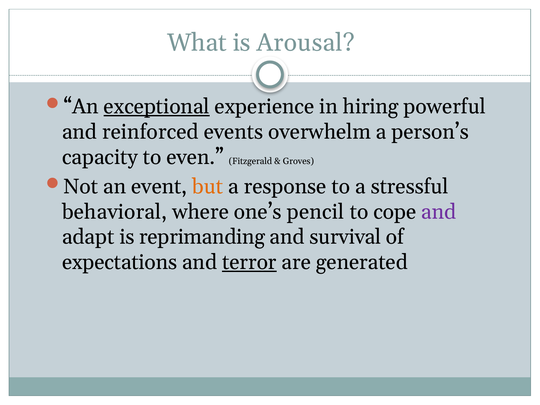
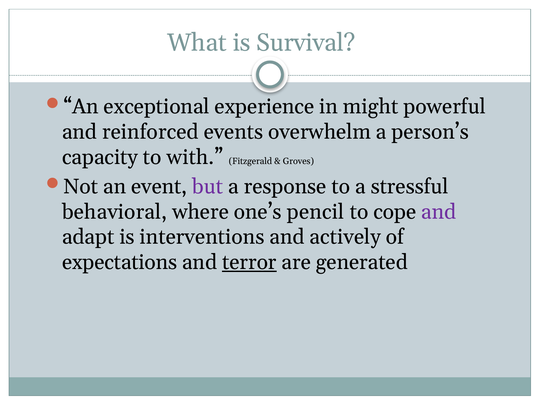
Arousal: Arousal -> Survival
exceptional underline: present -> none
hiring: hiring -> might
even: even -> with
but colour: orange -> purple
reprimanding: reprimanding -> interventions
survival: survival -> actively
